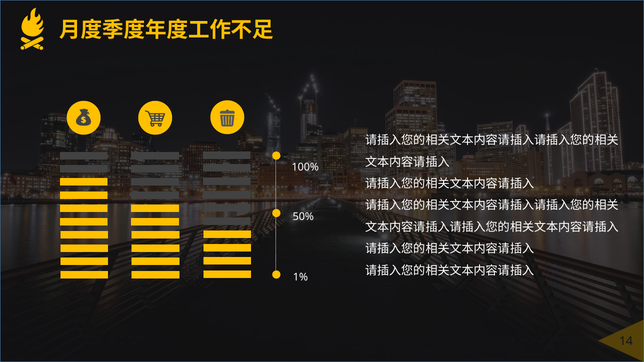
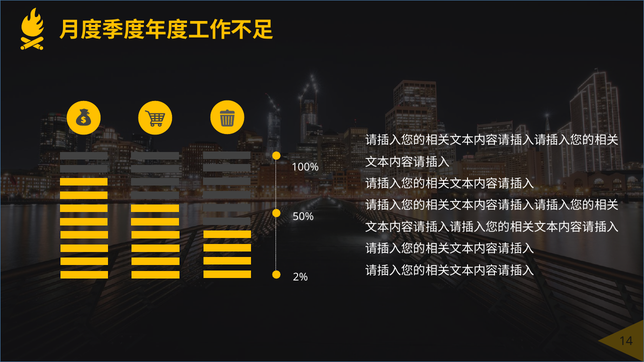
1%: 1% -> 2%
